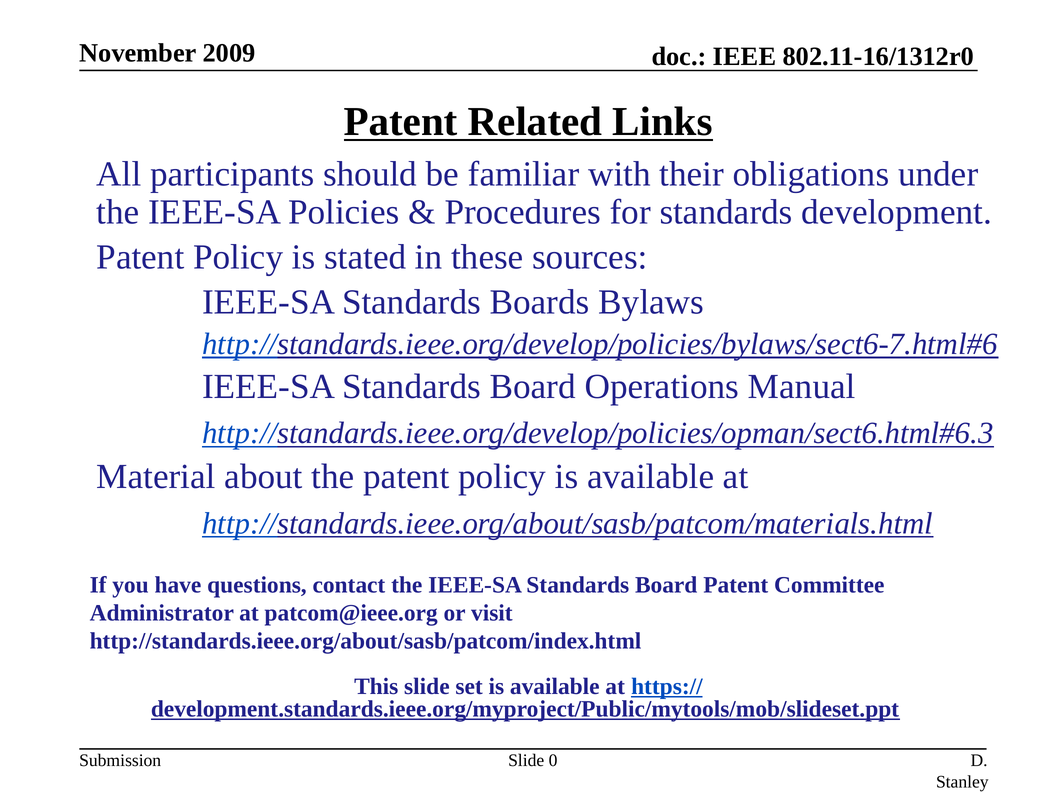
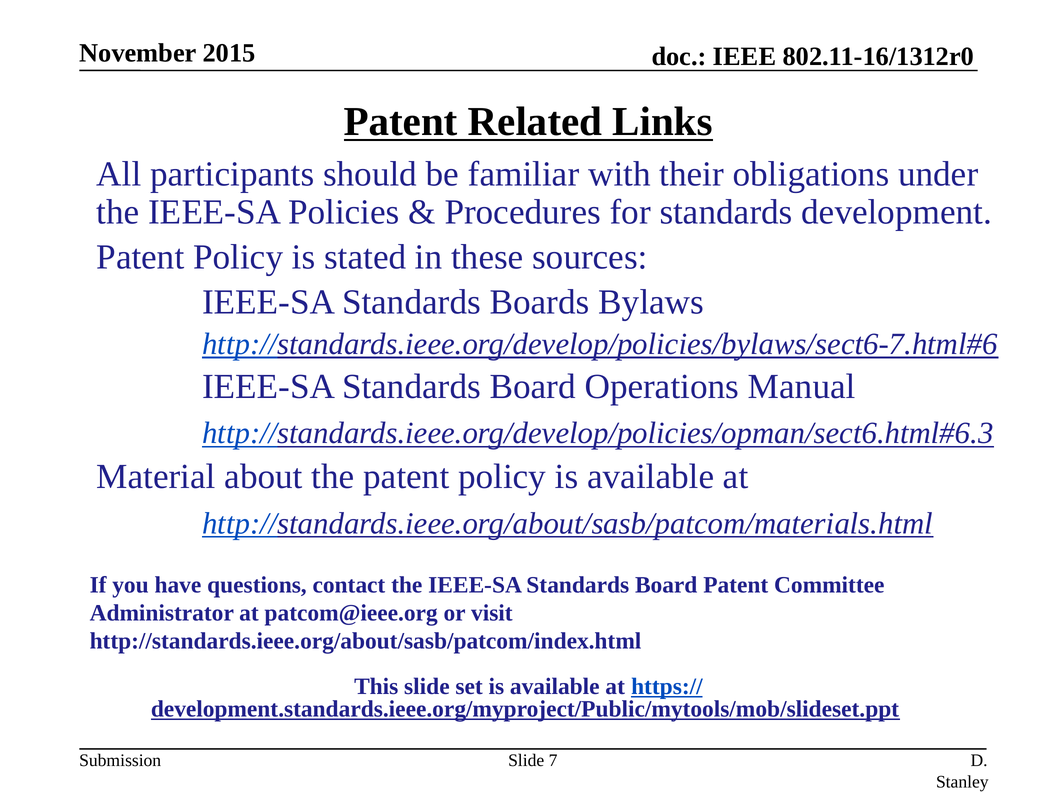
2009: 2009 -> 2015
0: 0 -> 7
